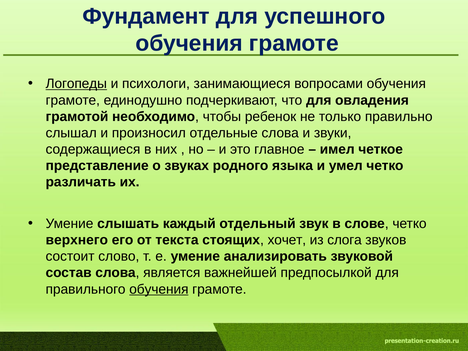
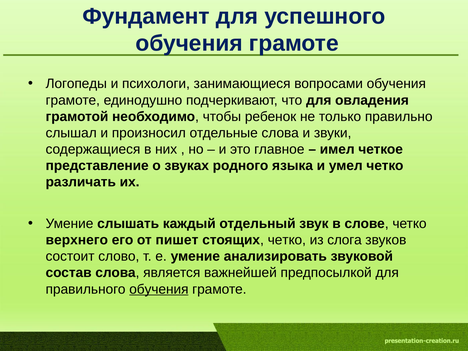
Логопеды underline: present -> none
текста: текста -> пишет
стоящих хочет: хочет -> четко
